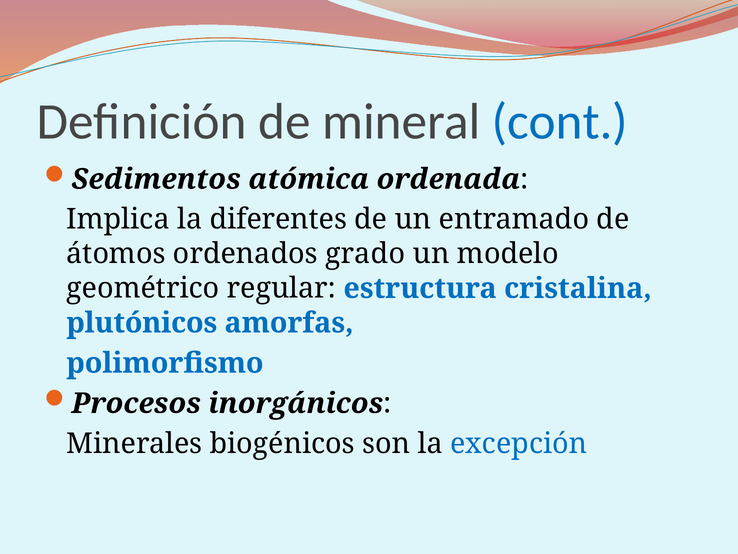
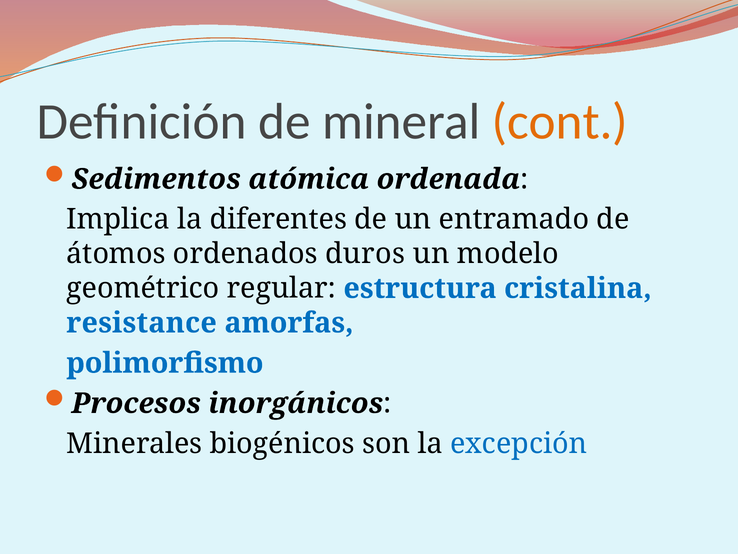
cont colour: blue -> orange
grado: grado -> duros
plutónicos: plutónicos -> resistance
